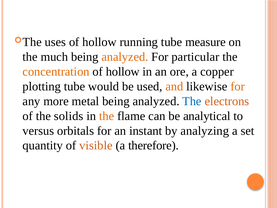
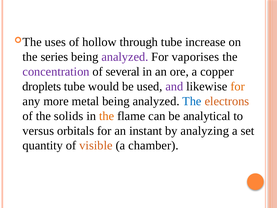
running: running -> through
measure: measure -> increase
much: much -> series
analyzed at (125, 57) colour: orange -> purple
particular: particular -> vaporises
concentration colour: orange -> purple
hollow at (123, 71): hollow -> several
plotting: plotting -> droplets
and colour: orange -> purple
therefore: therefore -> chamber
